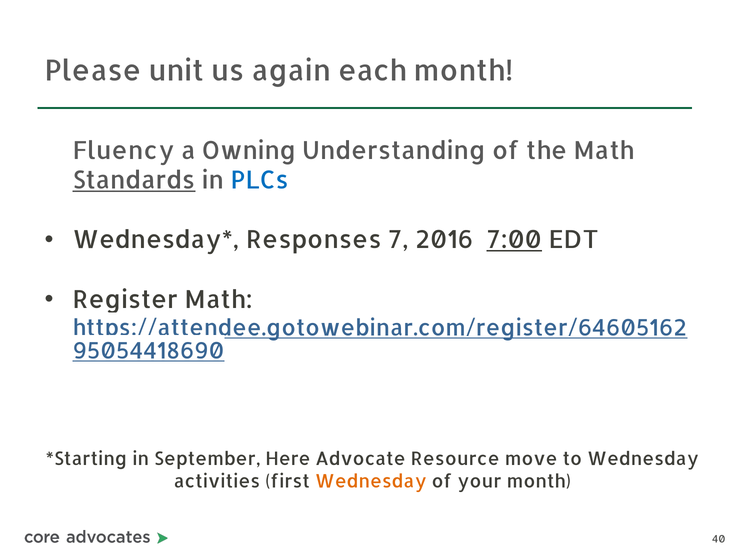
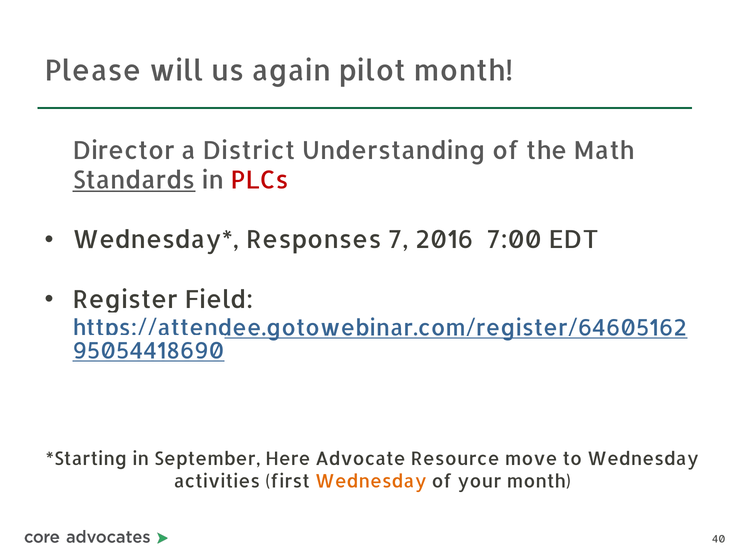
unit: unit -> will
each: each -> pilot
Fluency: Fluency -> Director
Owning: Owning -> District
PLCs colour: blue -> red
7:00 underline: present -> none
Register Math: Math -> Field
